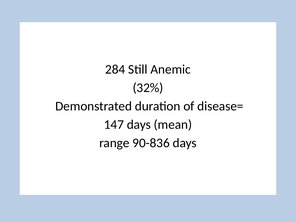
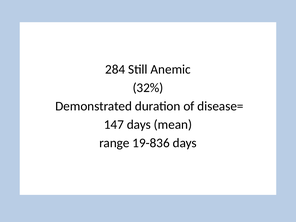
90-836: 90-836 -> 19-836
